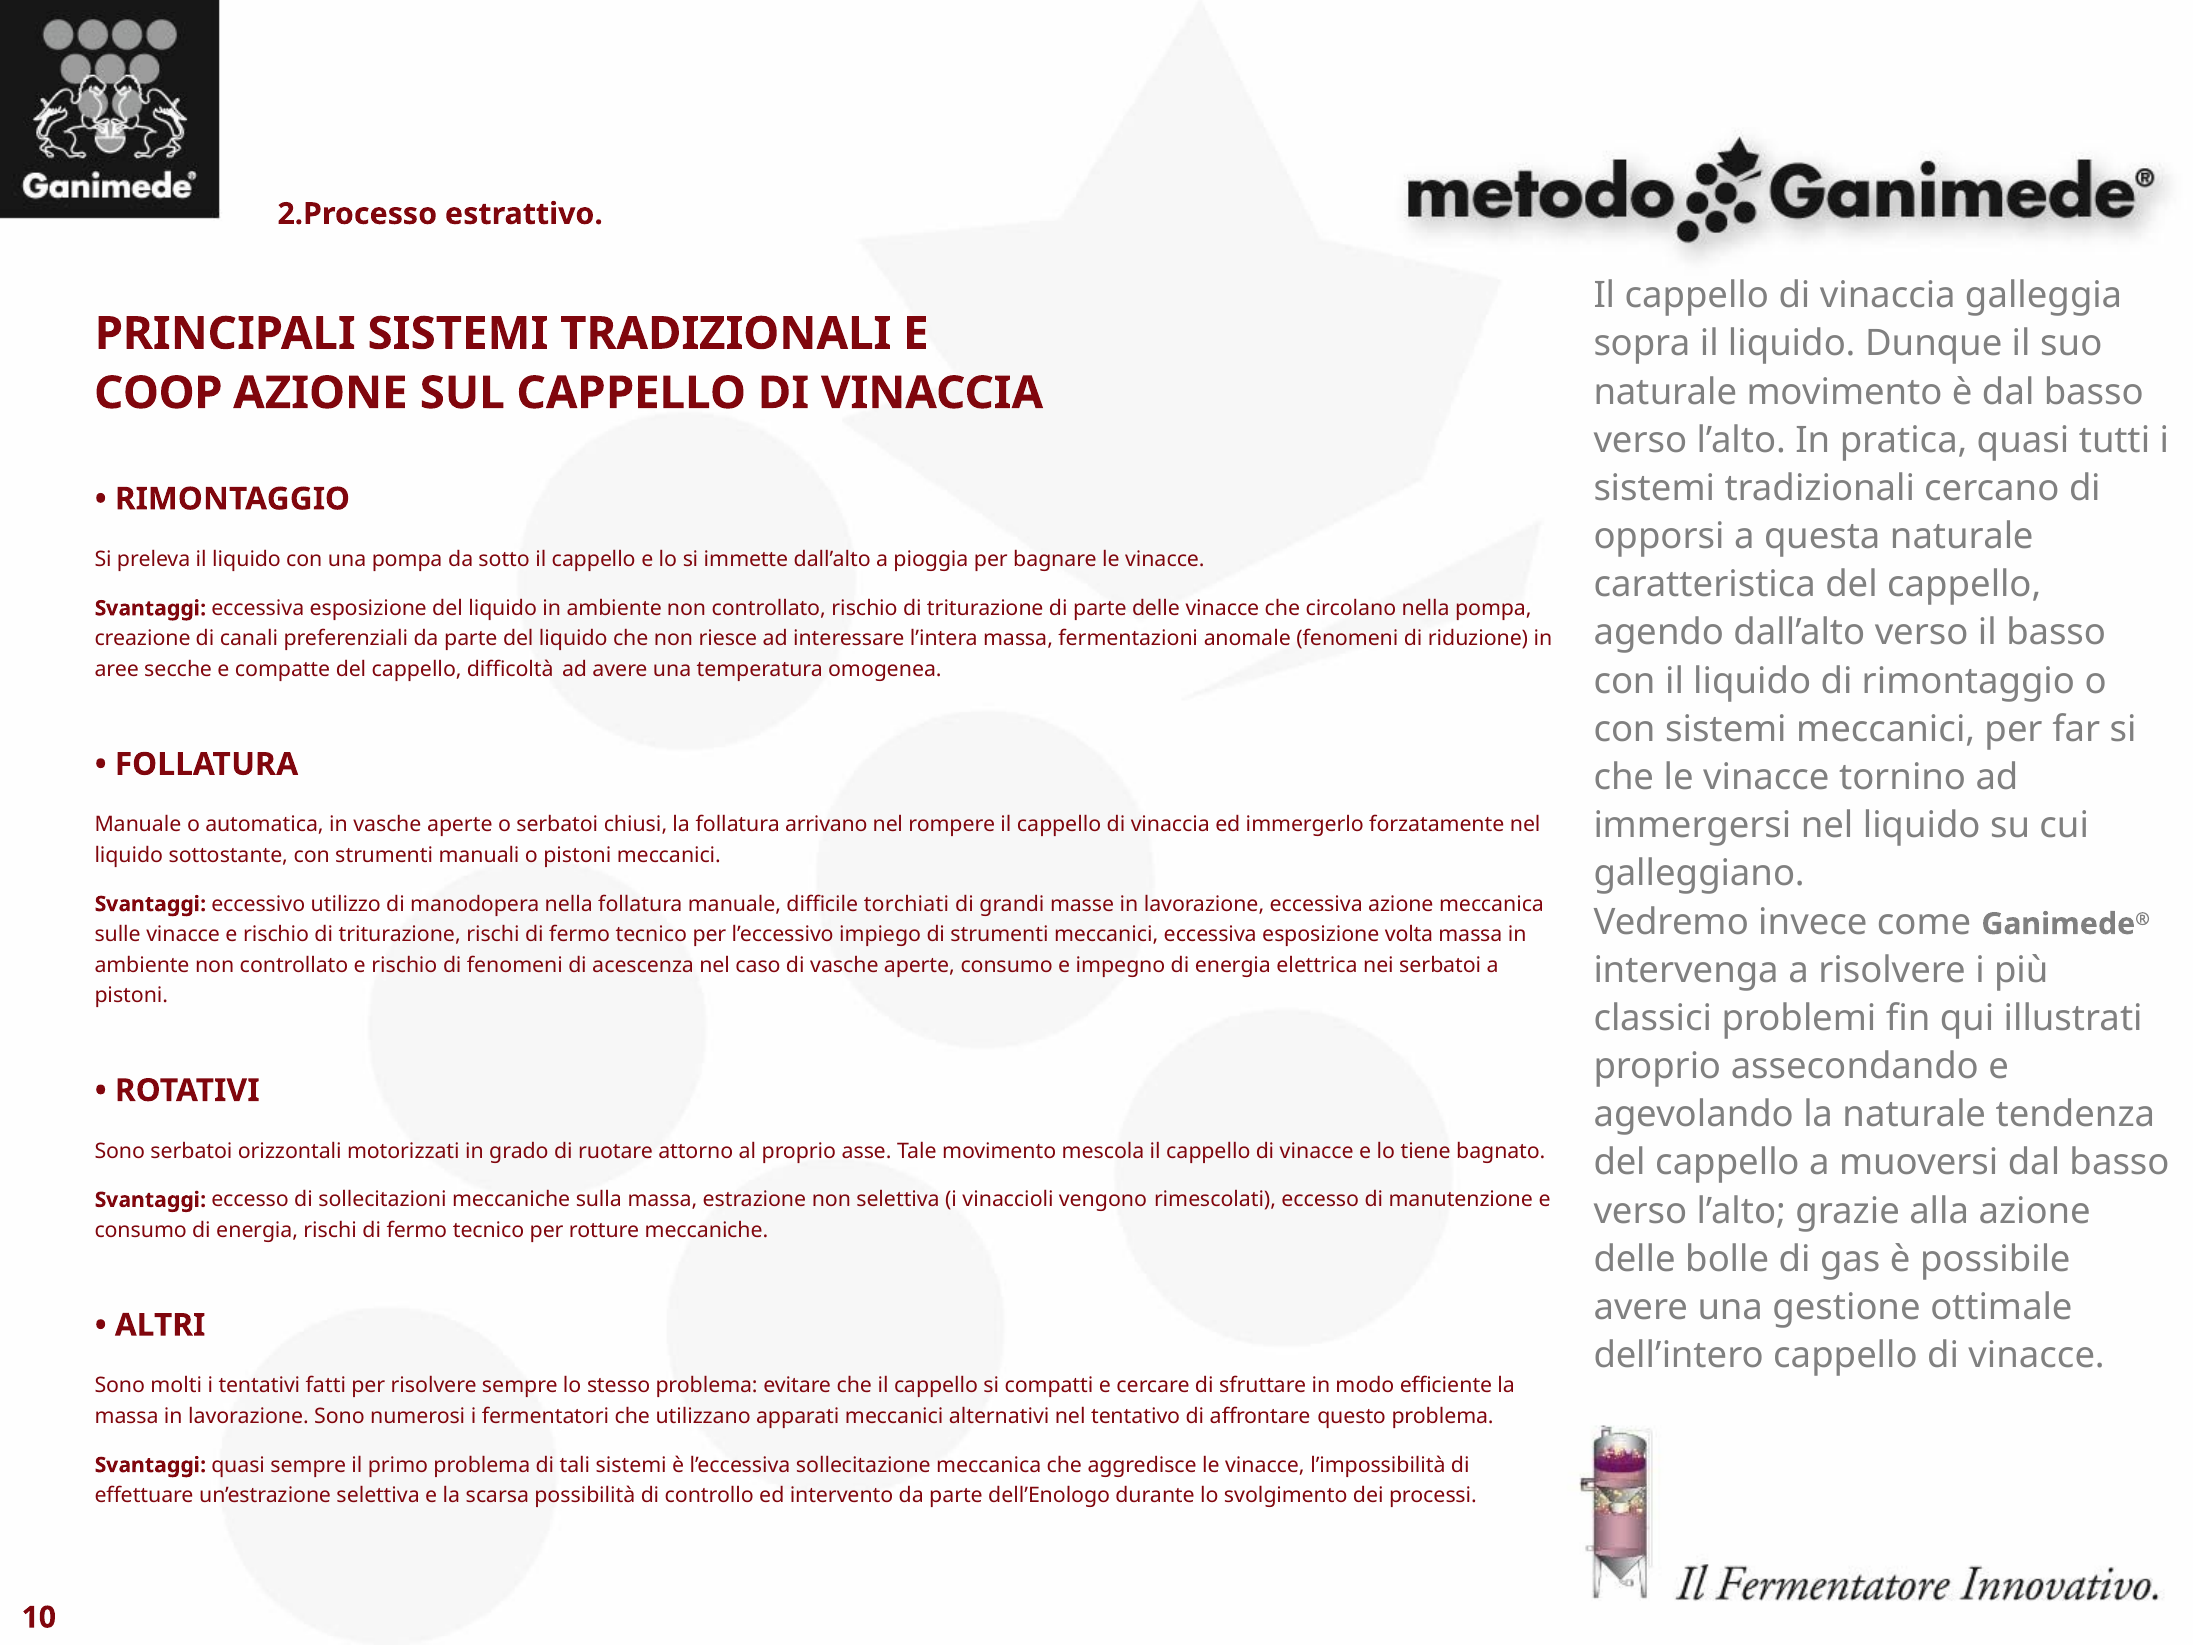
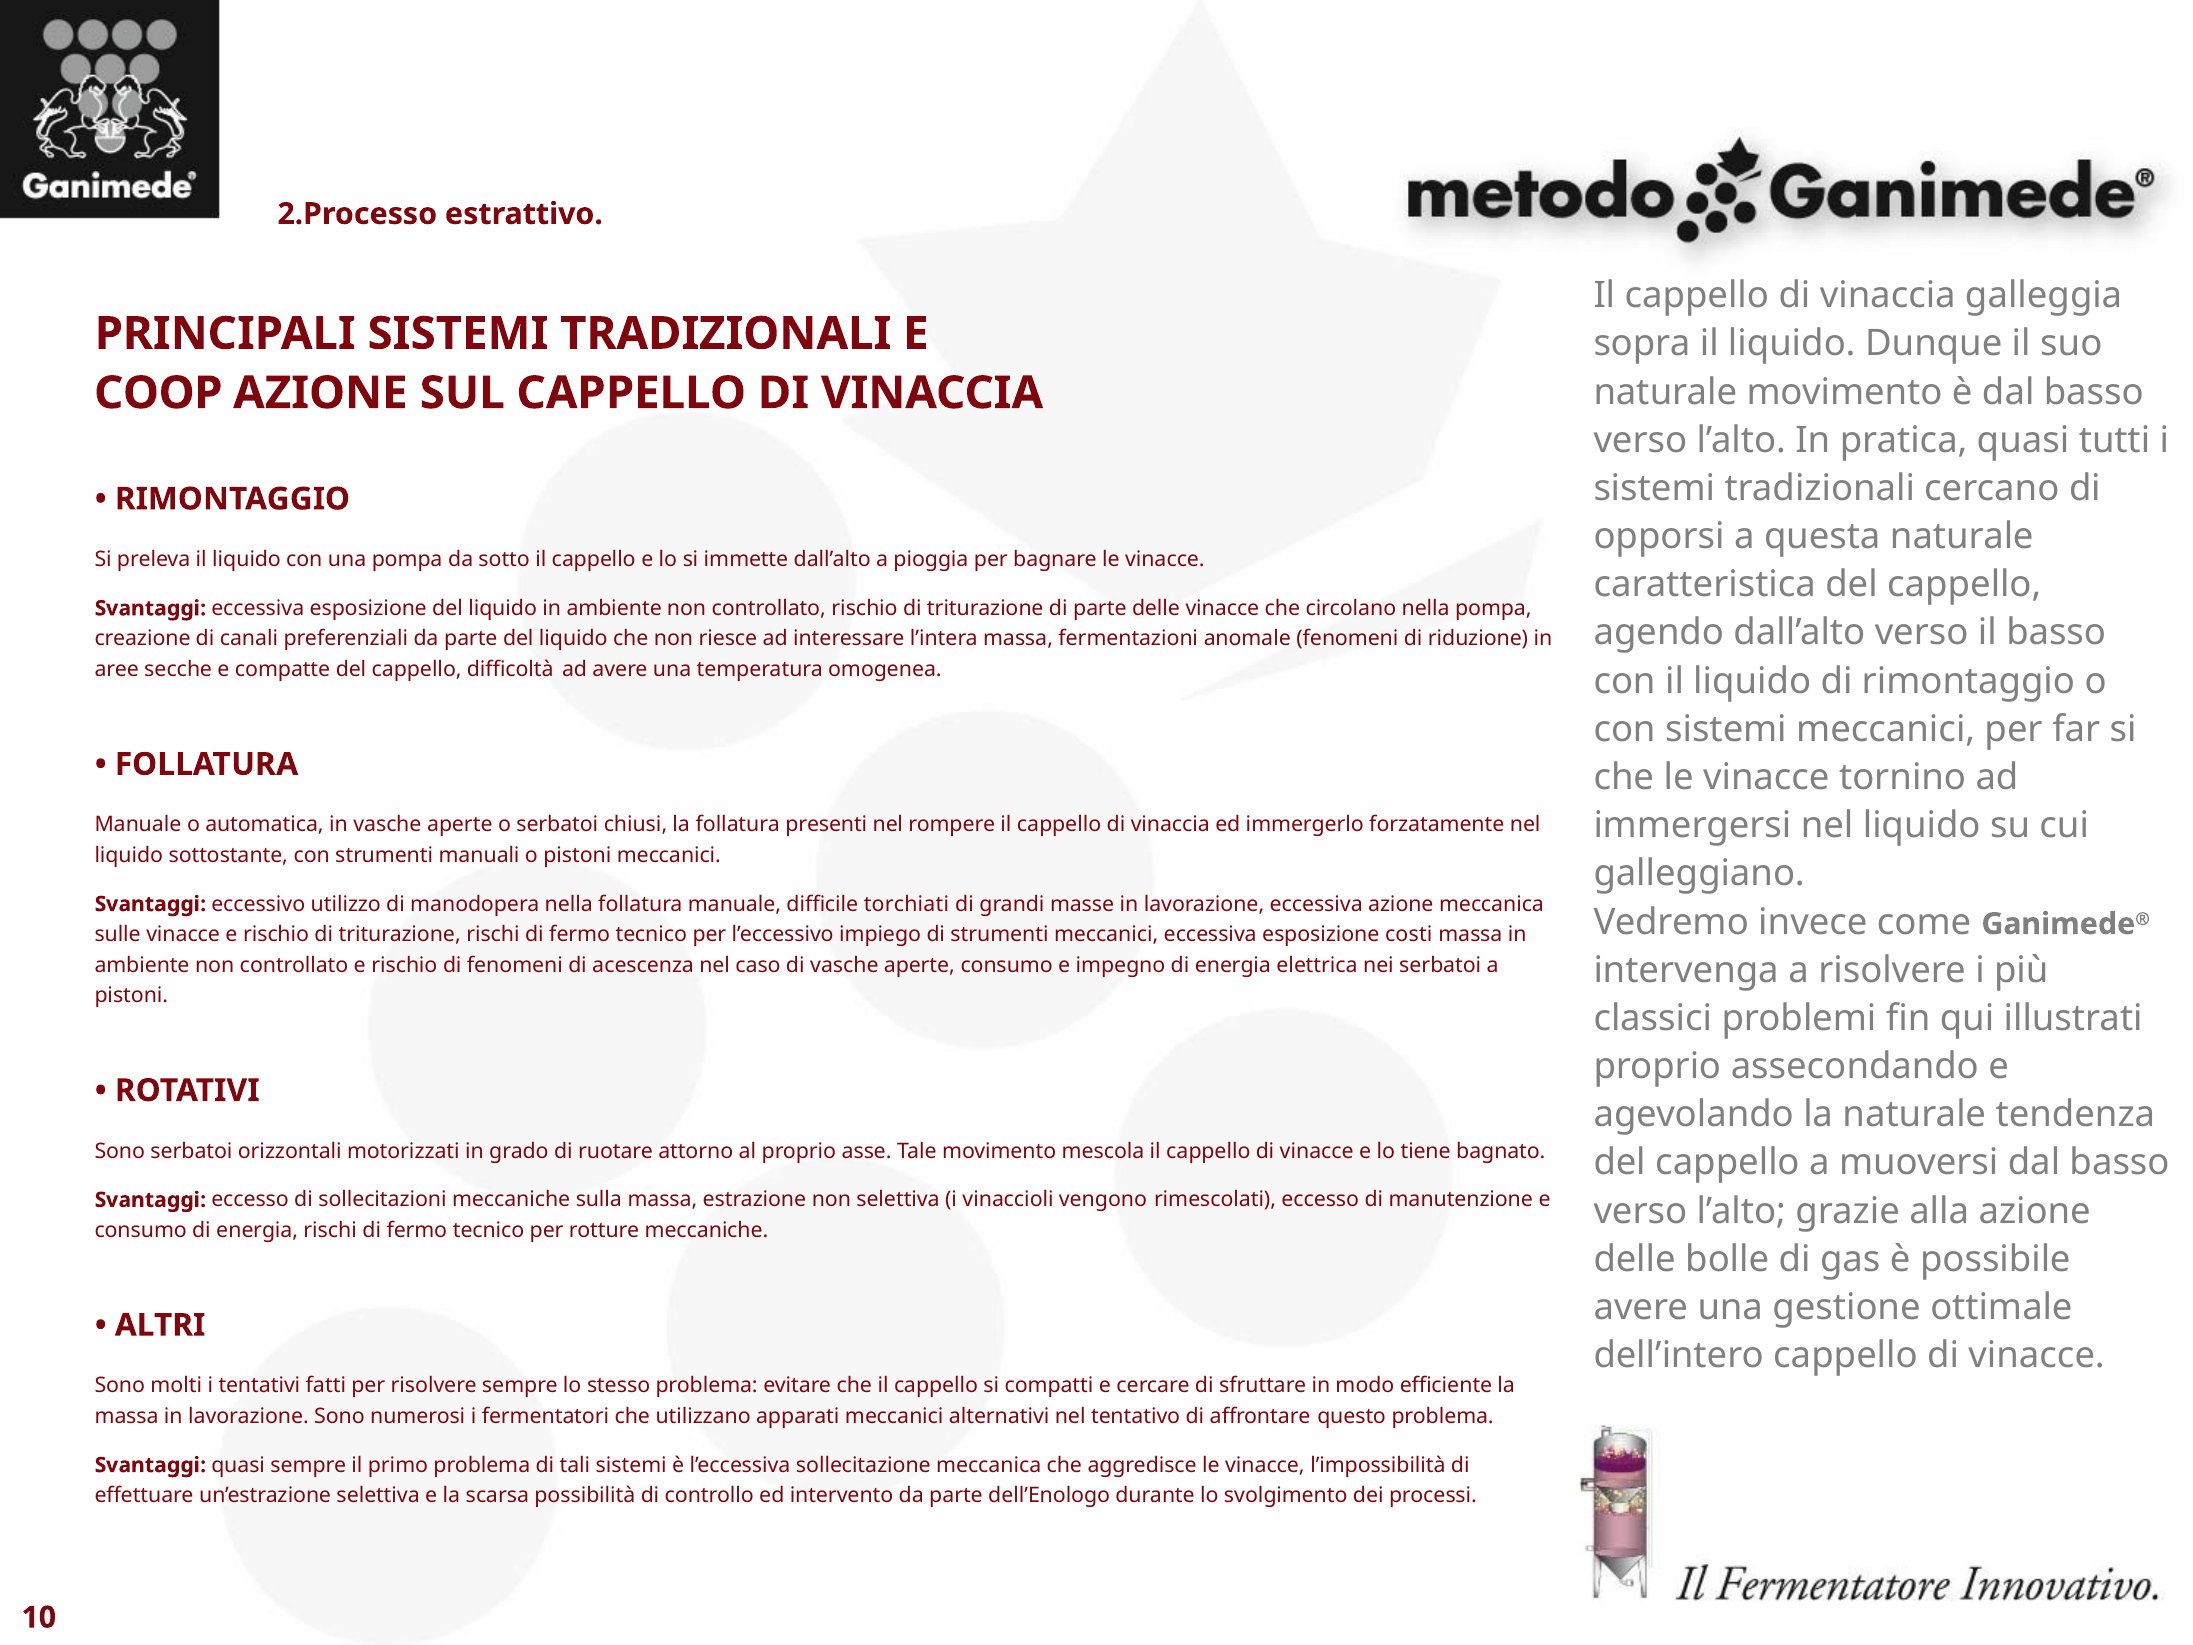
arrivano: arrivano -> presenti
volta: volta -> costi
